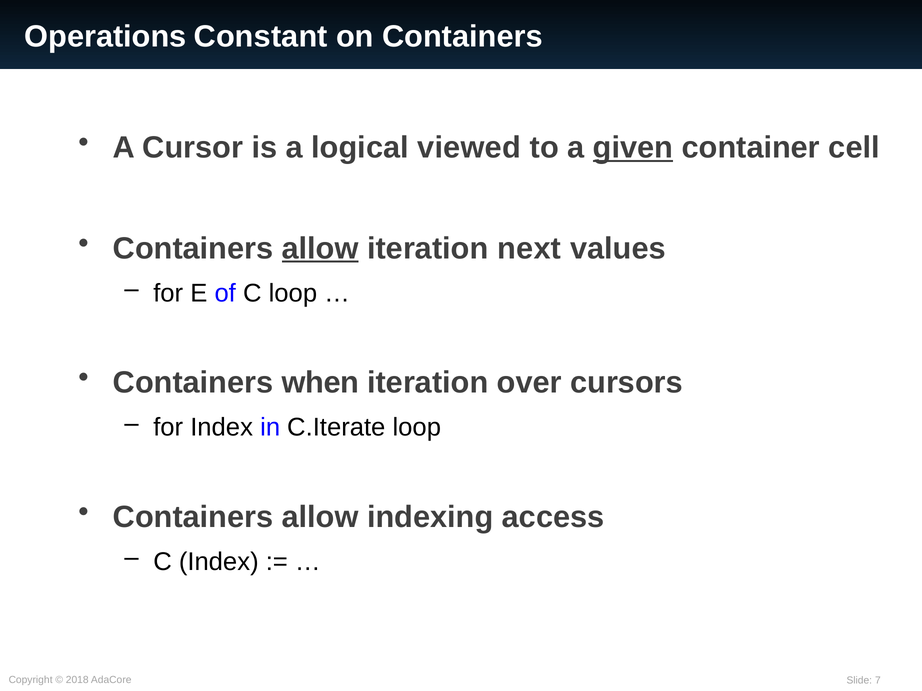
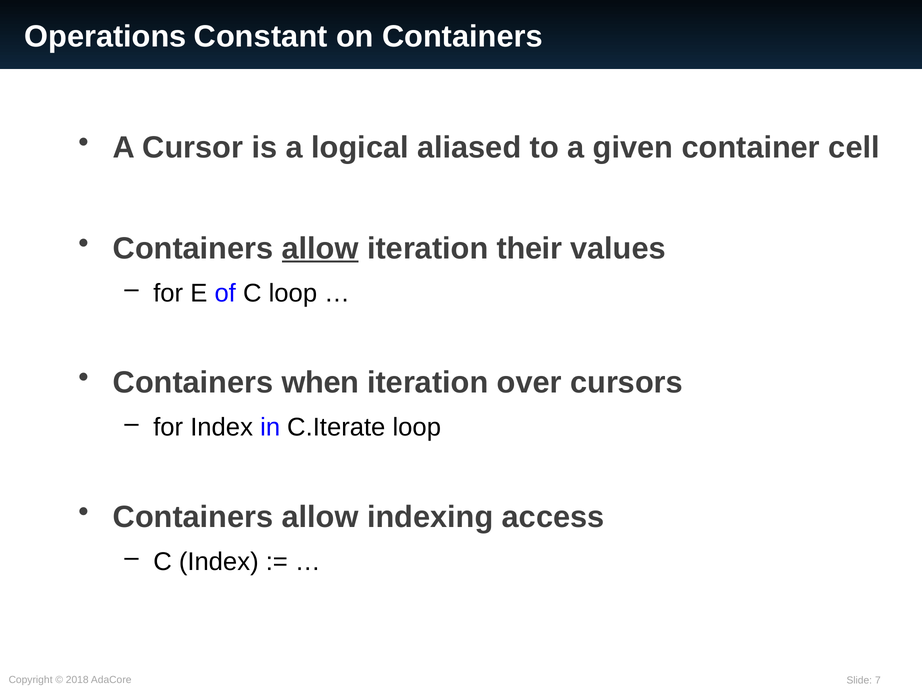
viewed: viewed -> aliased
given underline: present -> none
next: next -> their
